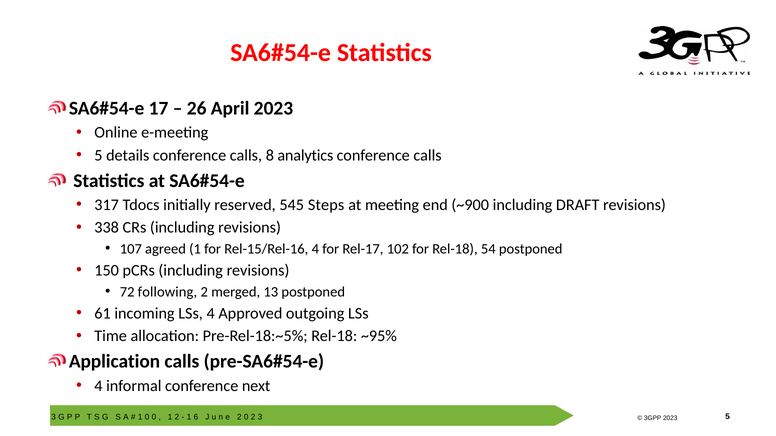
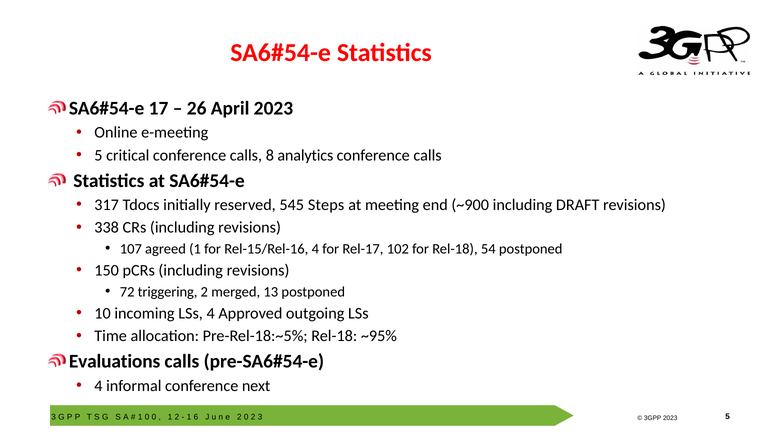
details: details -> critical
following: following -> triggering
61: 61 -> 10
Application: Application -> Evaluations
